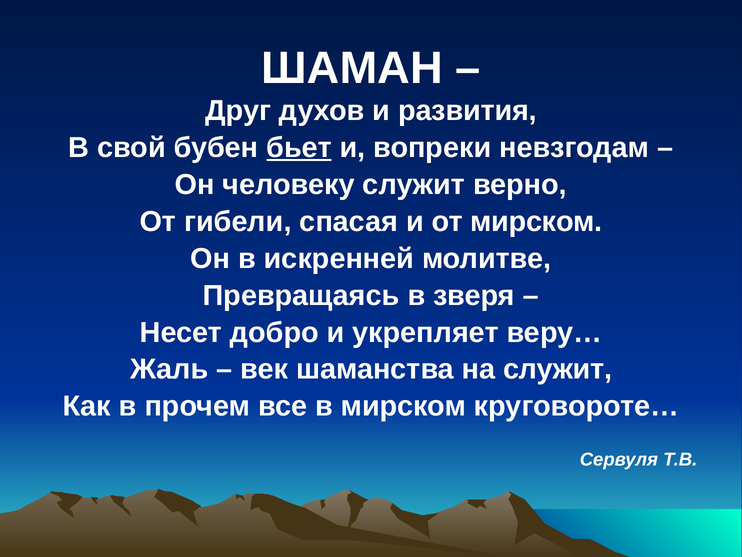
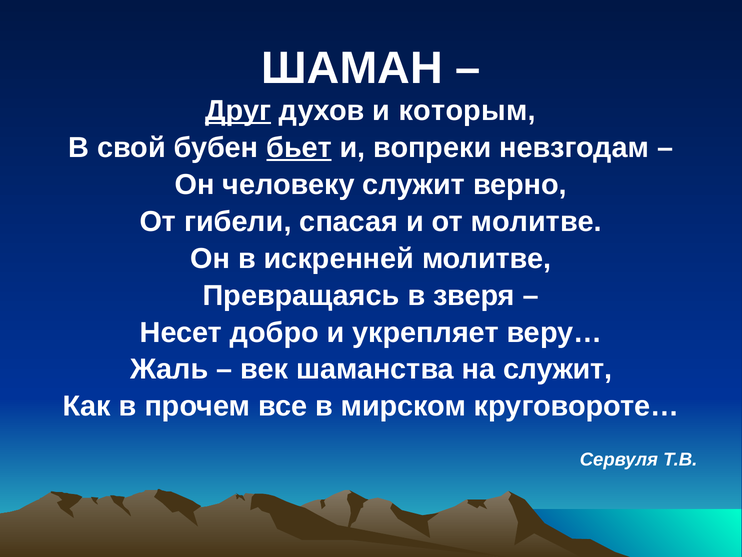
Друг underline: none -> present
развития: развития -> которым
от мирском: мирском -> молитве
